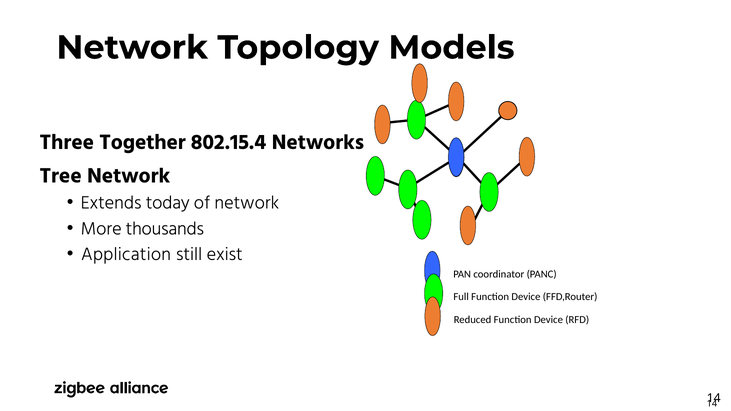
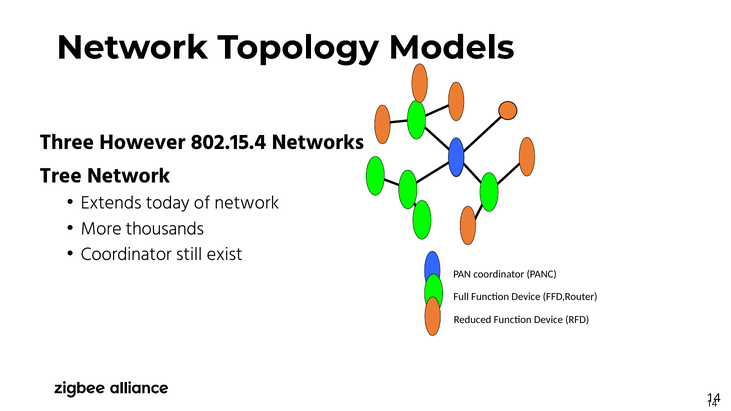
Together: Together -> However
Application at (126, 254): Application -> Coordinator
